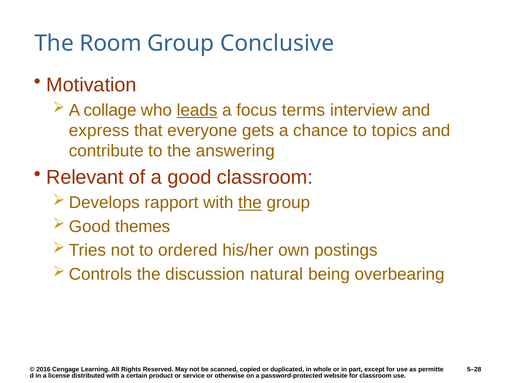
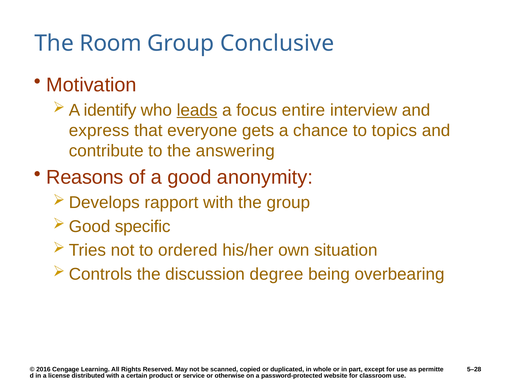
collage: collage -> identify
terms: terms -> entire
Relevant: Relevant -> Reasons
good classroom: classroom -> anonymity
the at (250, 203) underline: present -> none
themes: themes -> specific
postings: postings -> situation
natural: natural -> degree
